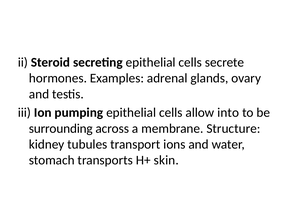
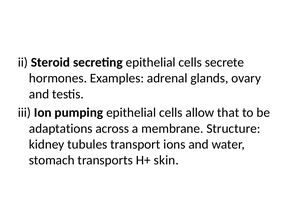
into: into -> that
surrounding: surrounding -> adaptations
